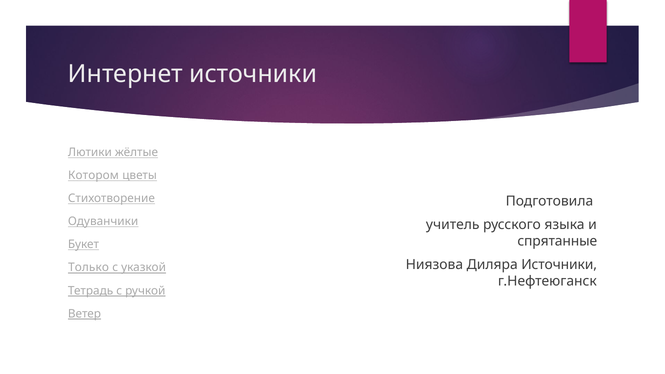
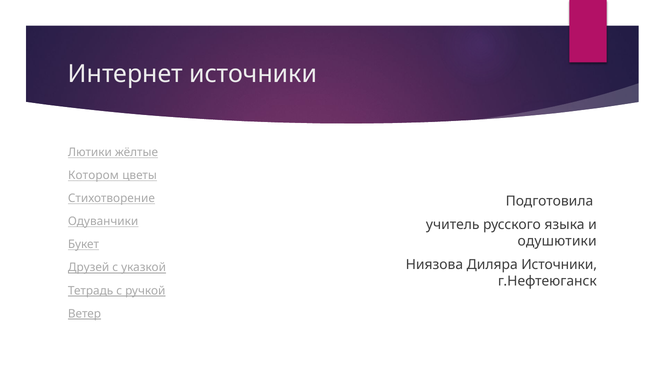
спрятанные: спрятанные -> одушютики
Только: Только -> Друзей
